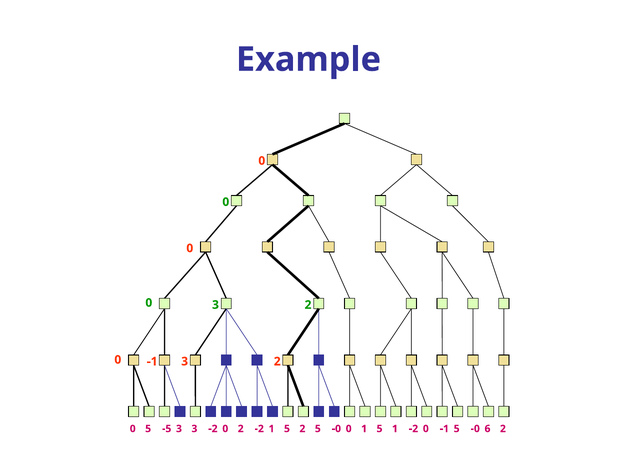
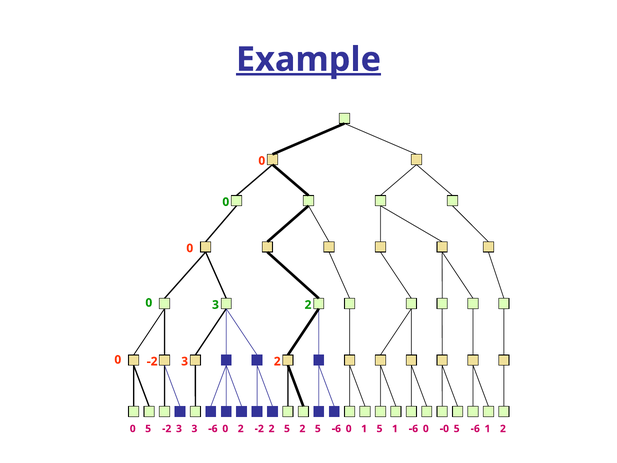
Example underline: none -> present
0 -1: -1 -> -2
0 5 -5: -5 -> -2
-2 at (213, 429): -2 -> -6
1 at (272, 429): 1 -> 2
-0 at (336, 429): -0 -> -6
-2 at (414, 429): -2 -> -6
3 -1: -1 -> -0
-0 at (475, 429): -0 -> -6
5 6: 6 -> 1
